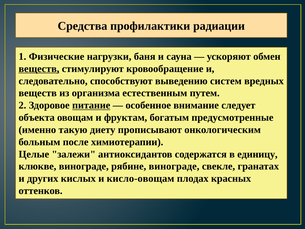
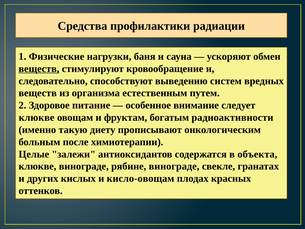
питание underline: present -> none
объекта at (37, 117): объекта -> клюкве
предусмотренные: предусмотренные -> радиоактивности
единицу: единицу -> объекта
